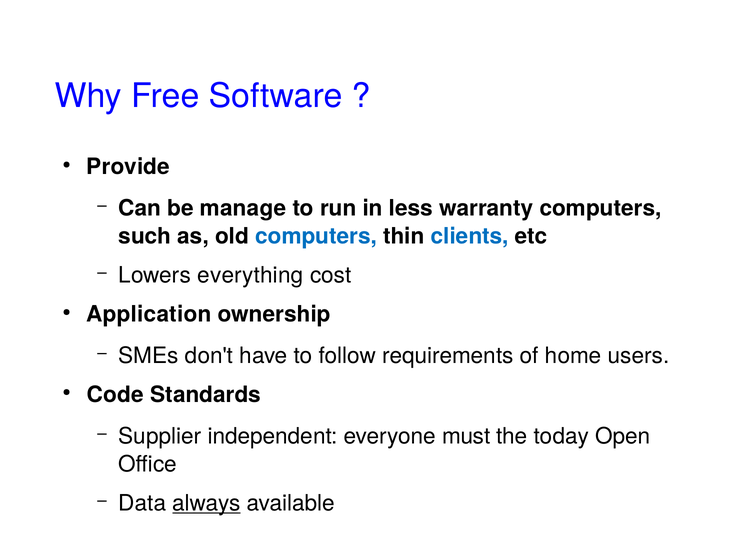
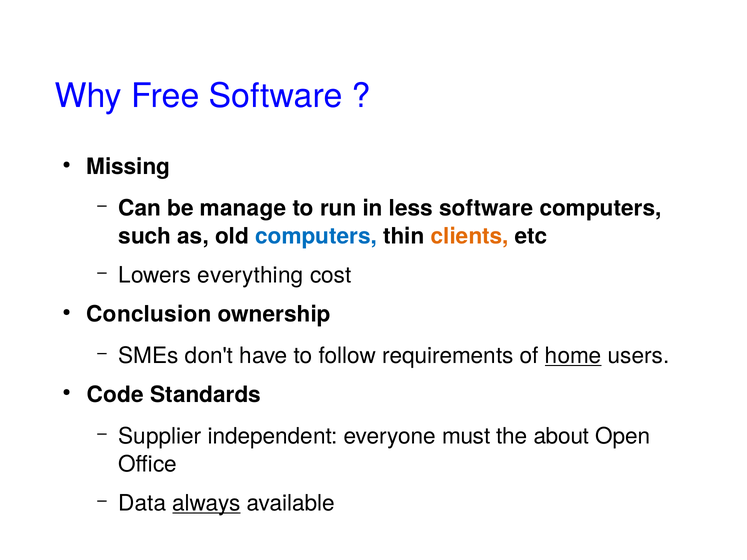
Provide: Provide -> Missing
less warranty: warranty -> software
clients colour: blue -> orange
Application: Application -> Conclusion
home underline: none -> present
today: today -> about
